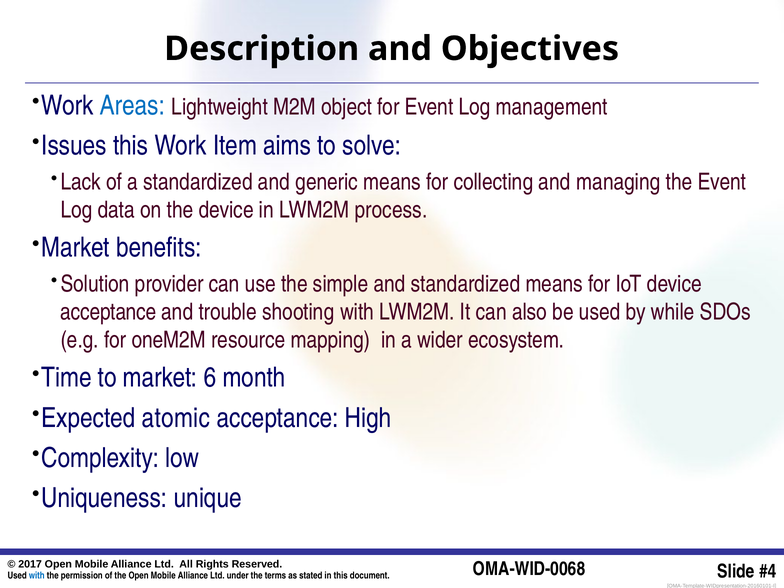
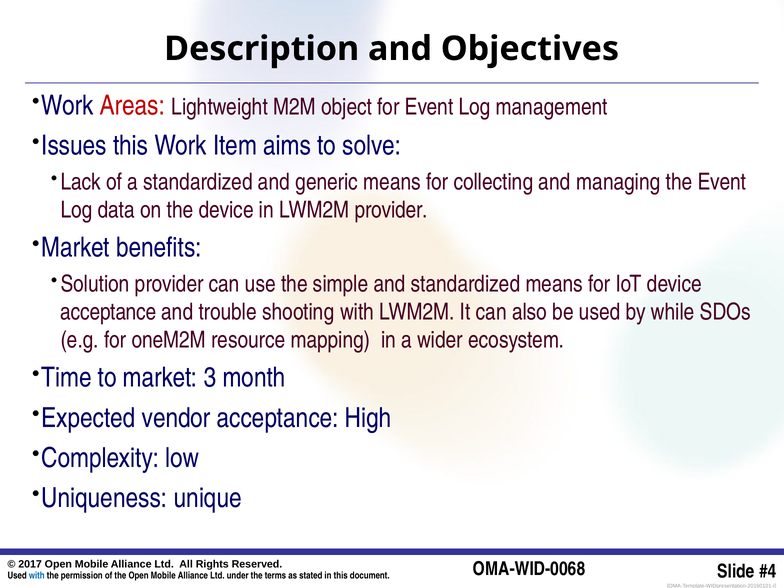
Areas colour: blue -> red
LWM2M process: process -> provider
6: 6 -> 3
atomic: atomic -> vendor
